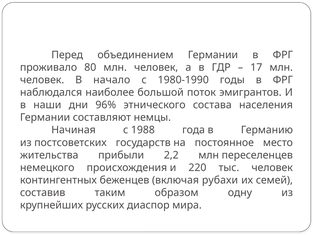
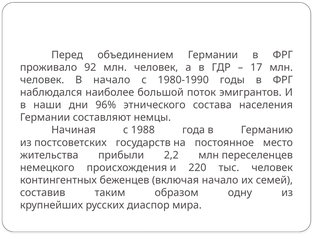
80: 80 -> 92
включая рубахи: рубахи -> начало
